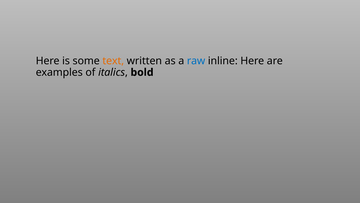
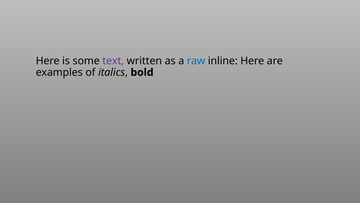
text colour: orange -> purple
